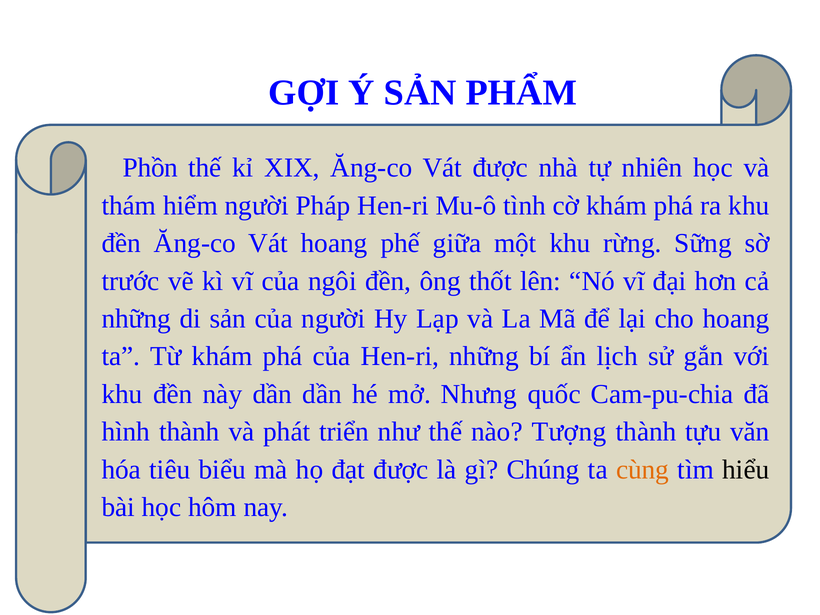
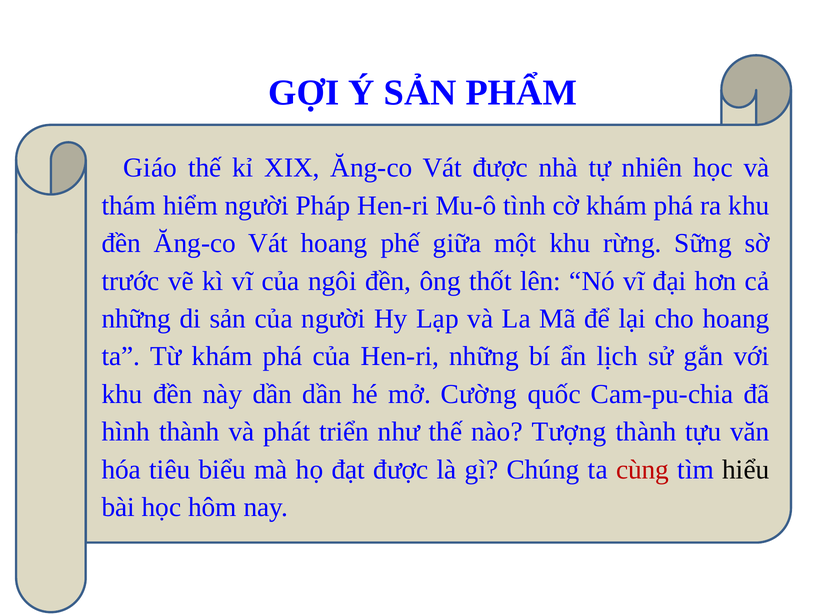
Phồn: Phồn -> Giáo
Nhưng: Nhưng -> Cường
cùng colour: orange -> red
